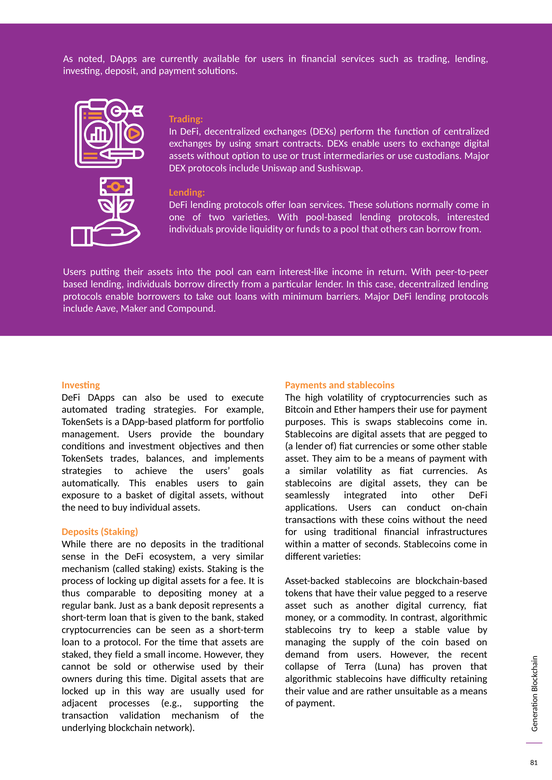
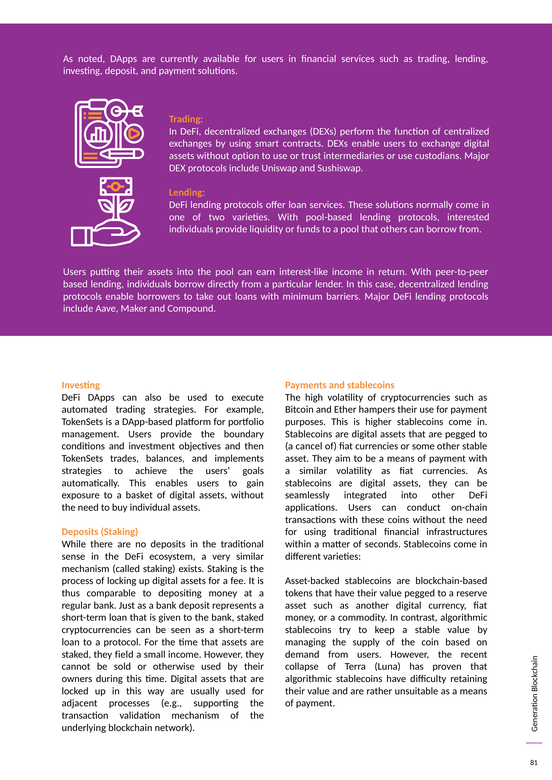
swaps: swaps -> higher
a lender: lender -> cancel
